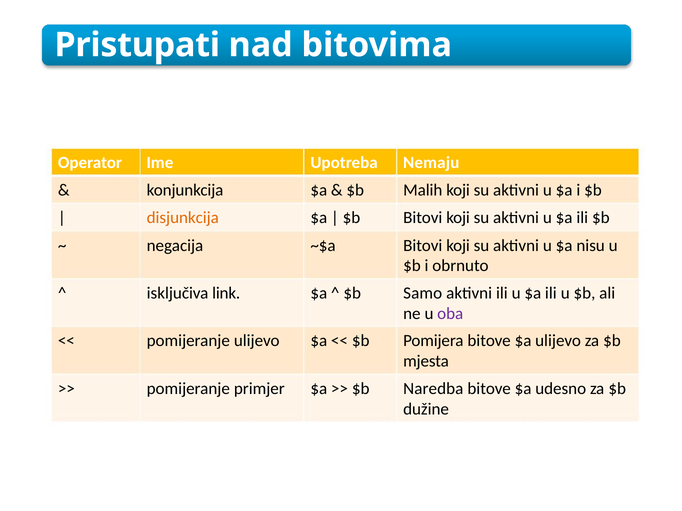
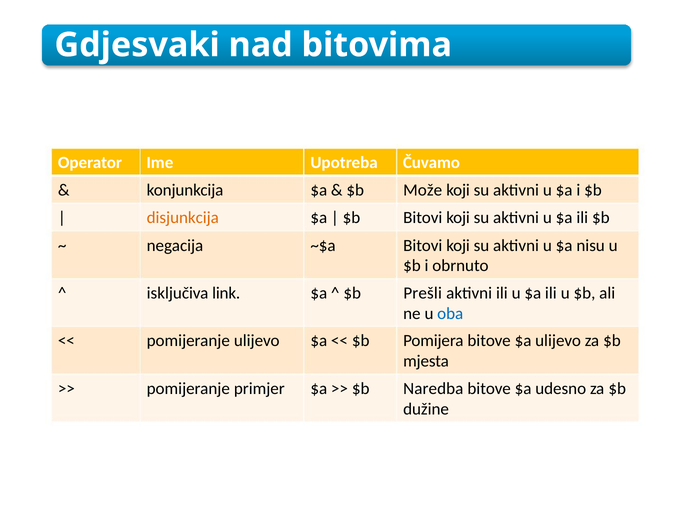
Pristupati: Pristupati -> Gdjesvaki
Nemaju: Nemaju -> Čuvamo
Malih: Malih -> Može
Samo: Samo -> Prešli
oba colour: purple -> blue
